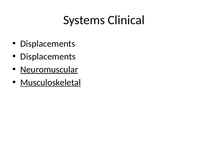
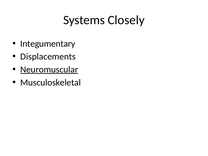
Clinical: Clinical -> Closely
Displacements at (48, 44): Displacements -> Integumentary
Musculoskeletal underline: present -> none
